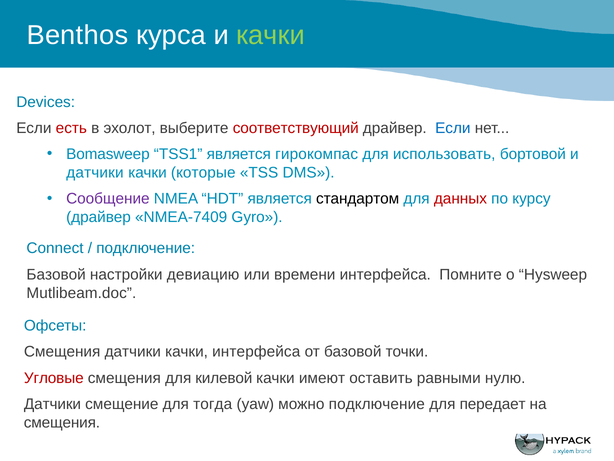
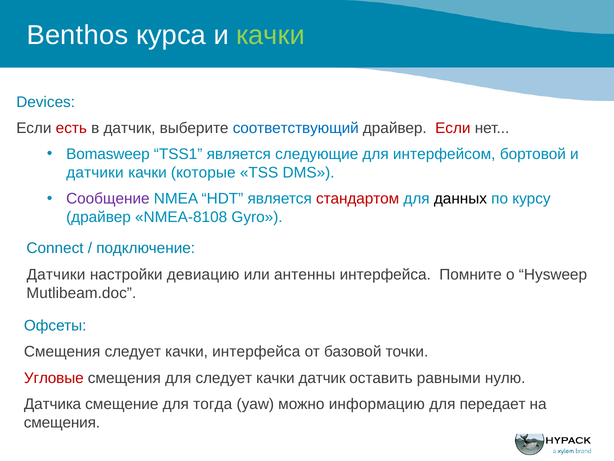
в эхолот: эхолот -> датчик
соответствующий colour: red -> blue
Если at (453, 128) colour: blue -> red
гирокомпас: гирокомпас -> следующие
использовать: использовать -> интерфейсом
стандартом colour: black -> red
данных colour: red -> black
NMEA-7409: NMEA-7409 -> NMEA-8108
Базовой at (56, 274): Базовой -> Датчики
времени: времени -> антенны
Смещения датчики: датчики -> следует
для килевой: килевой -> следует
качки имеют: имеют -> датчик
Датчики at (52, 404): Датчики -> Датчика
можно подключение: подключение -> информацию
